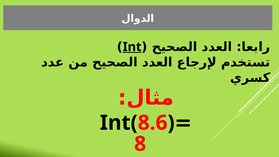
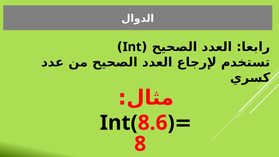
Int underline: present -> none
